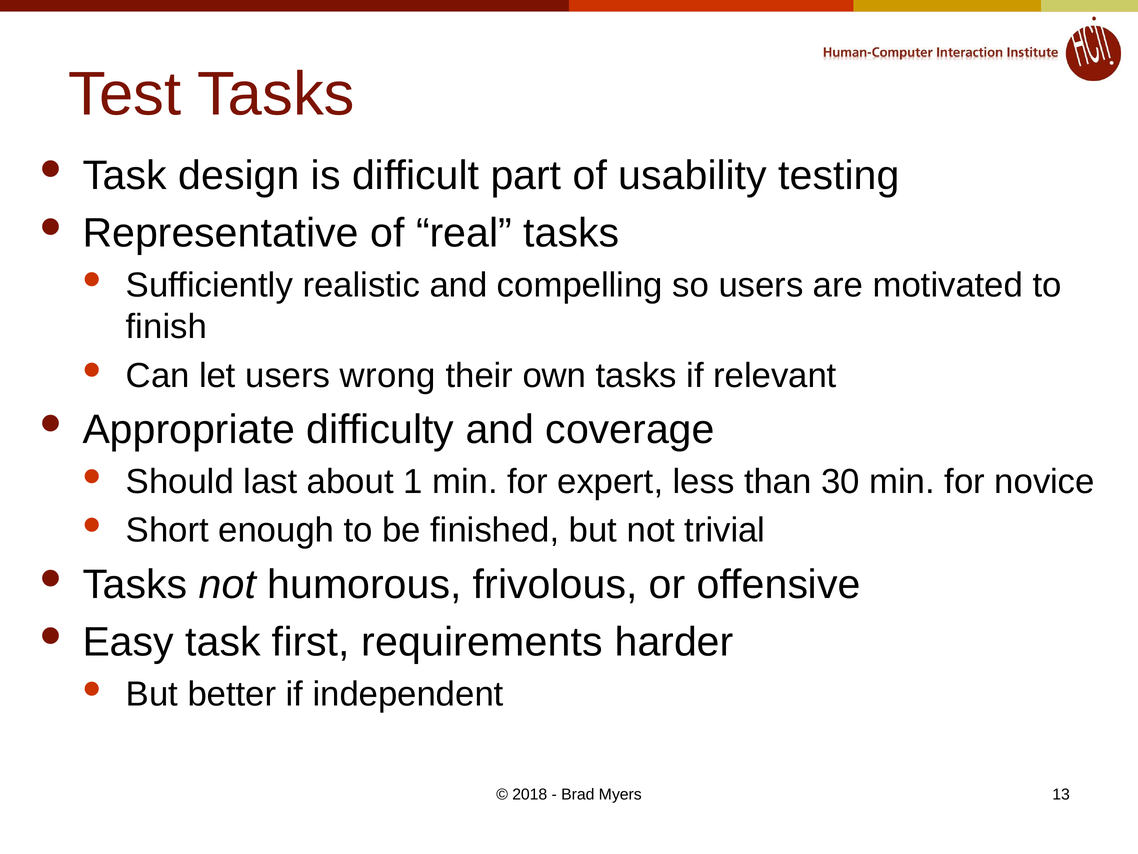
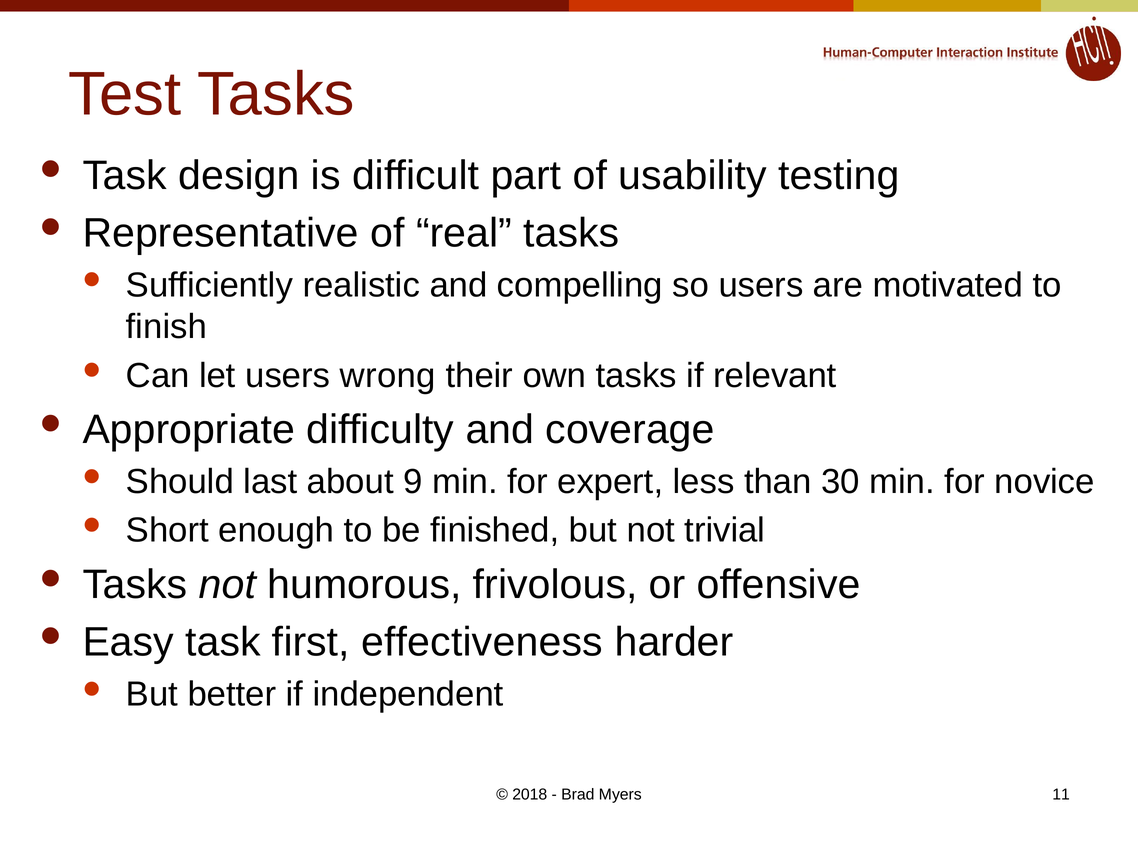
1: 1 -> 9
requirements: requirements -> effectiveness
13: 13 -> 11
